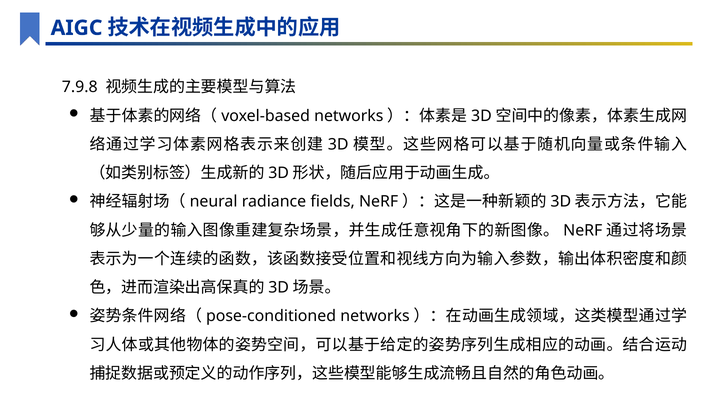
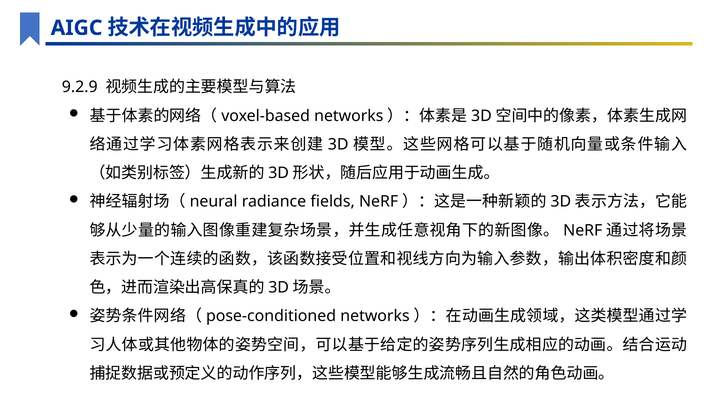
7.9.8: 7.9.8 -> 9.2.9
